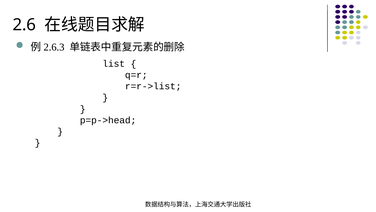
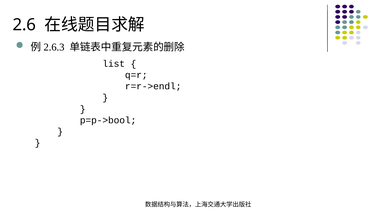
r=r->list: r=r->list -> r=r->endl
p=p->head: p=p->head -> p=p->bool
